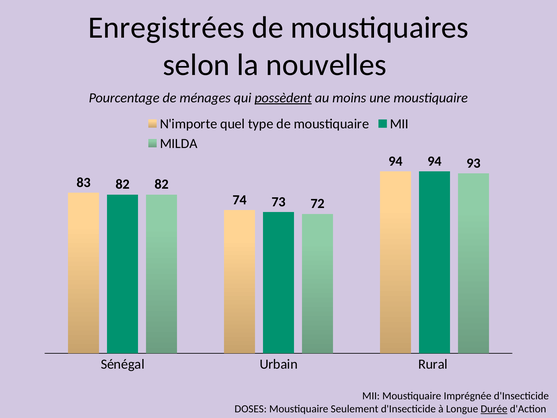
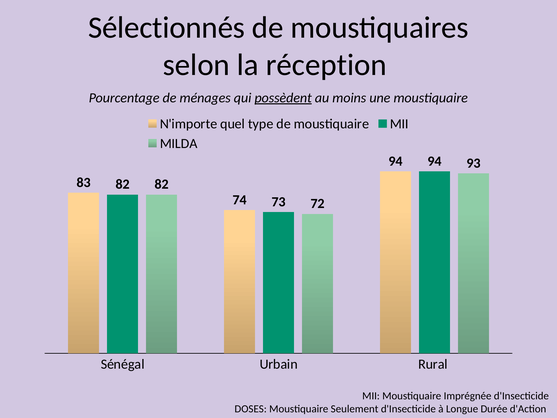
Enregistrées: Enregistrées -> Sélectionnés
nouvelles: nouvelles -> réception
Durée underline: present -> none
